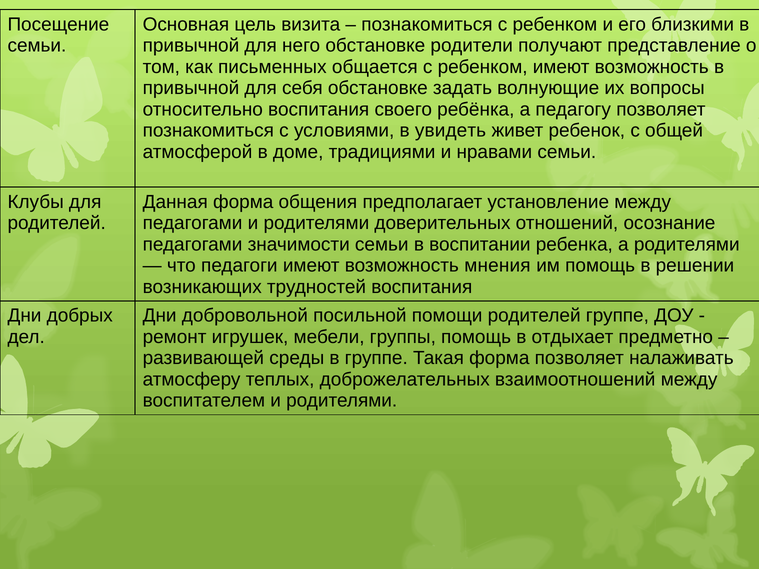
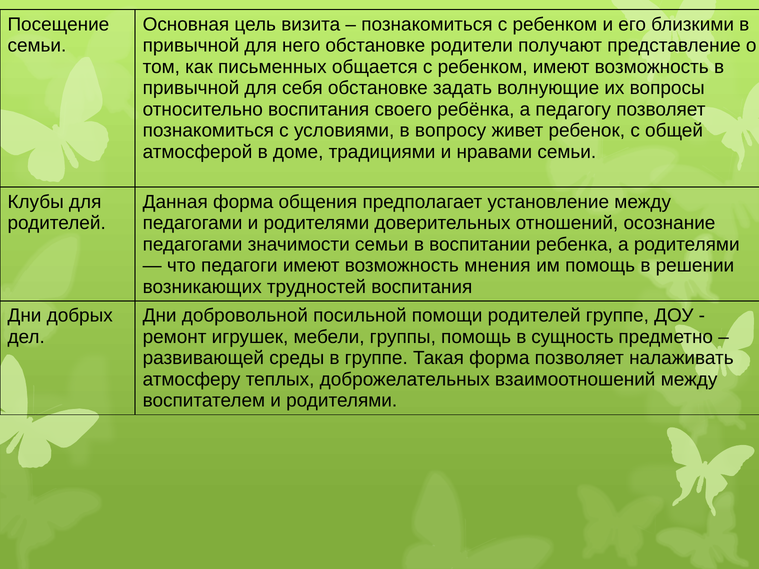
увидеть: увидеть -> вопросу
отдыхает: отдыхает -> сущность
